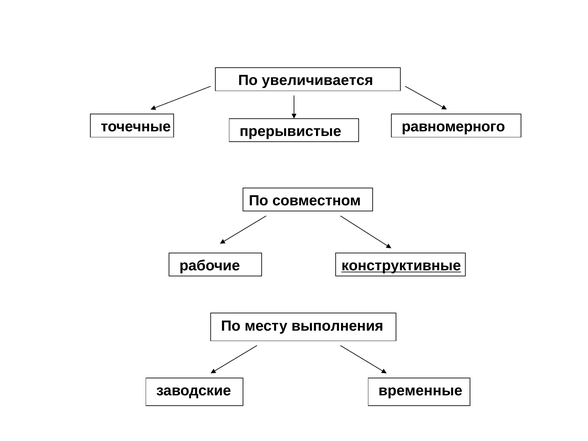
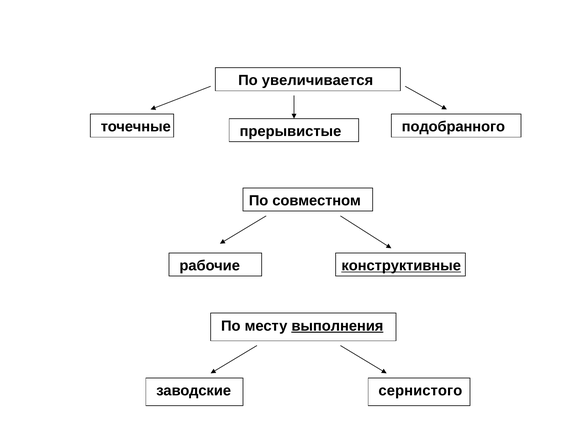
равномерного: равномерного -> подобранного
выполнения underline: none -> present
временные: временные -> сернистого
